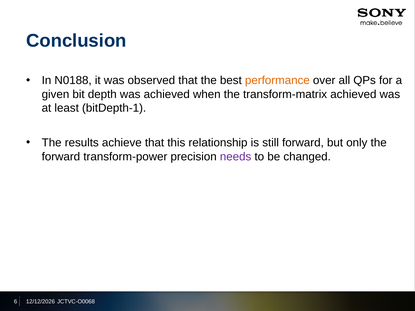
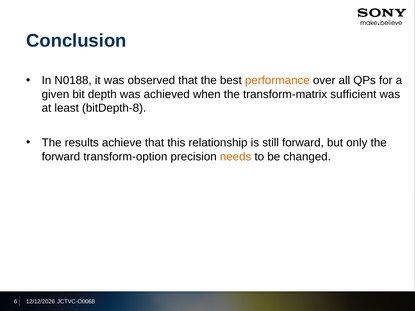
transform-matrix achieved: achieved -> sufficient
bitDepth-1: bitDepth-1 -> bitDepth-8
transform-power: transform-power -> transform-option
needs colour: purple -> orange
